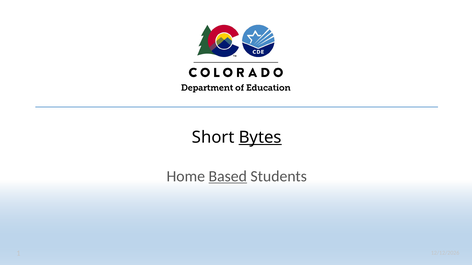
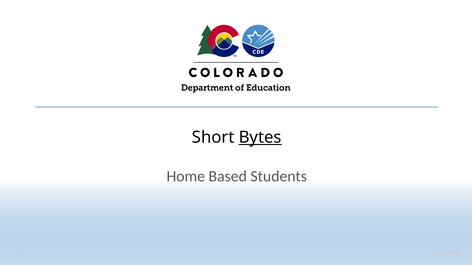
Based underline: present -> none
